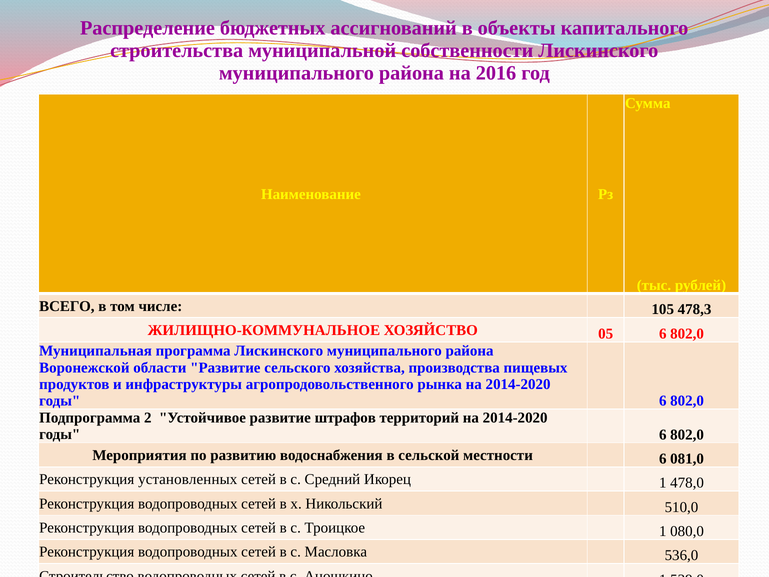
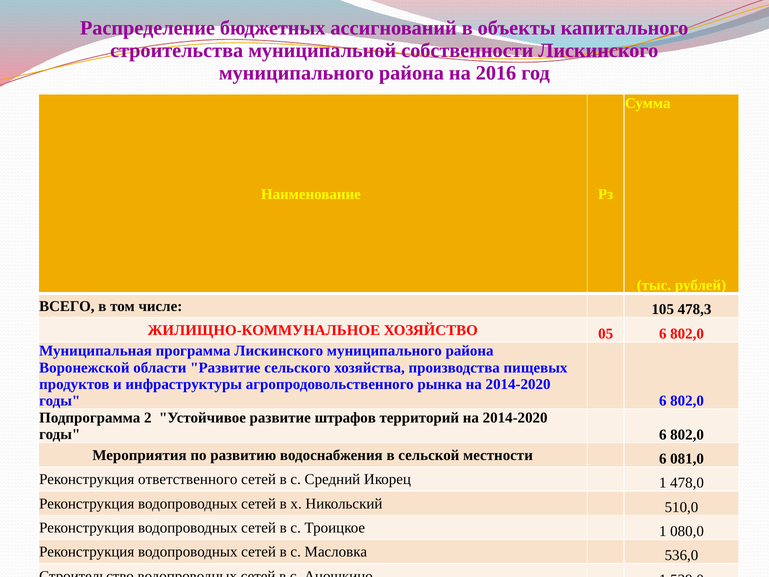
установленных: установленных -> ответственного
